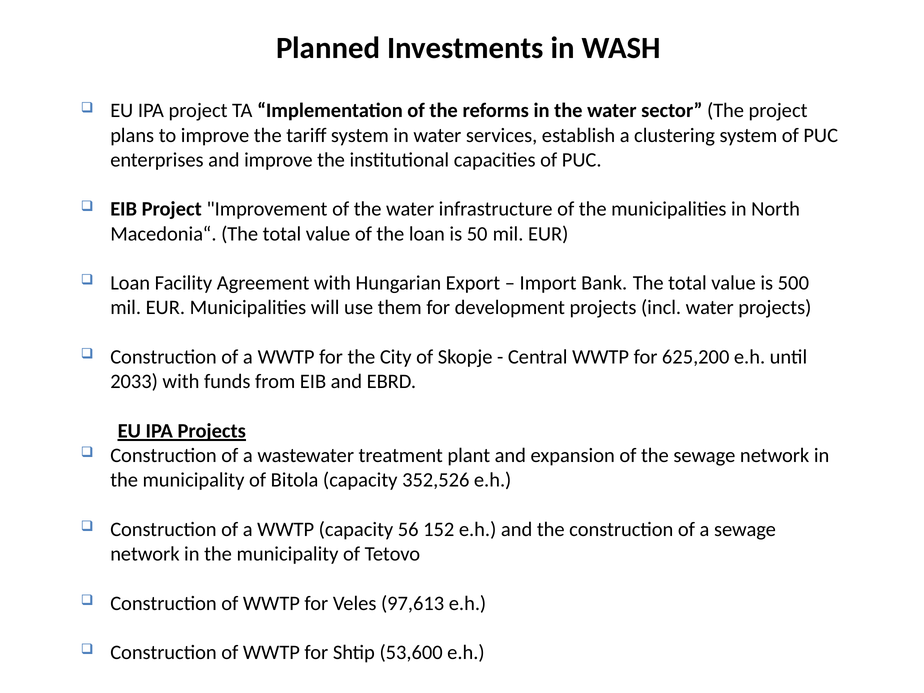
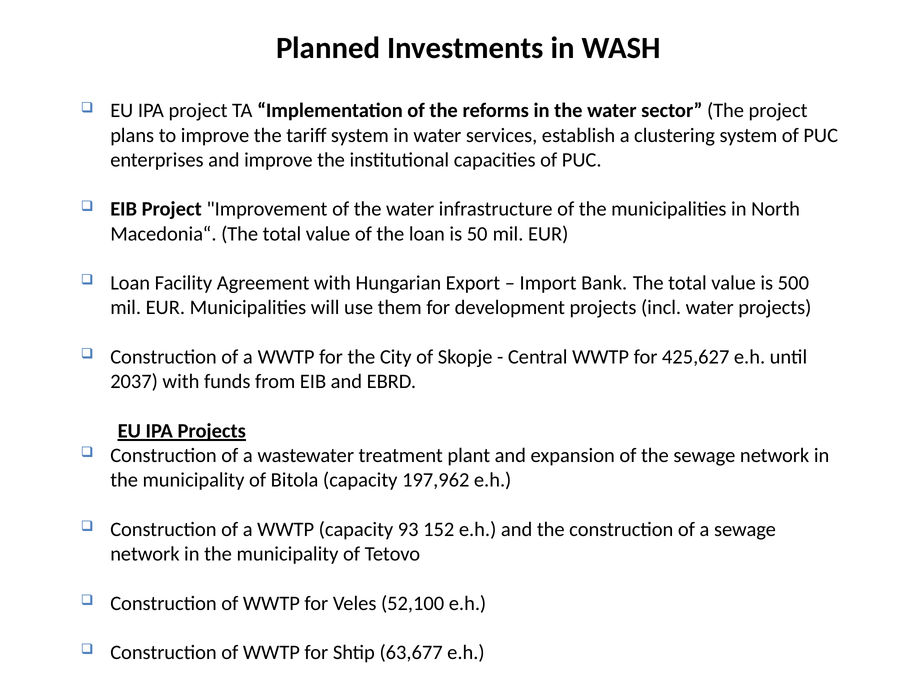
625,200: 625,200 -> 425,627
2033: 2033 -> 2037
352,526: 352,526 -> 197,962
56: 56 -> 93
97,613: 97,613 -> 52,100
53,600: 53,600 -> 63,677
